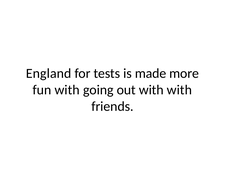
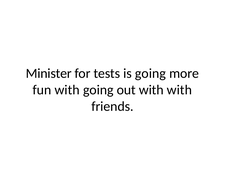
England: England -> Minister
is made: made -> going
